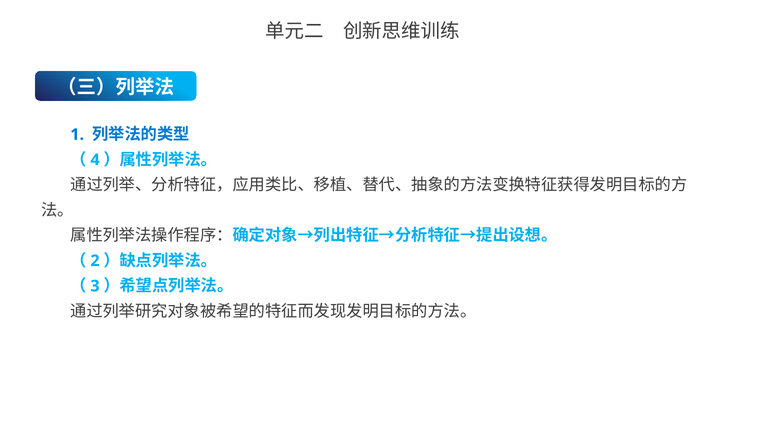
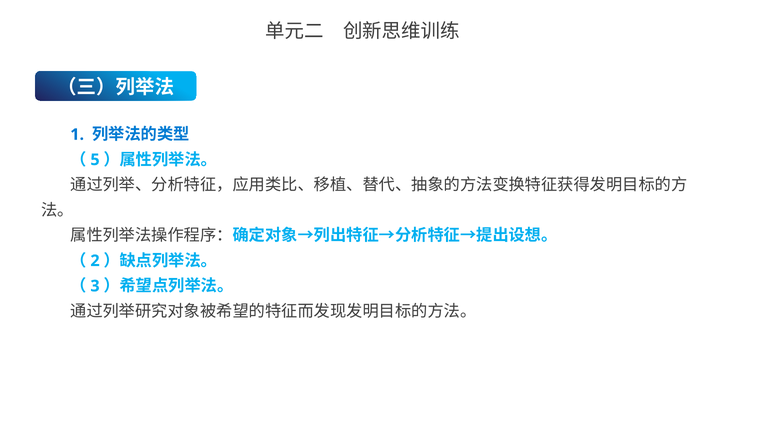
4: 4 -> 5
